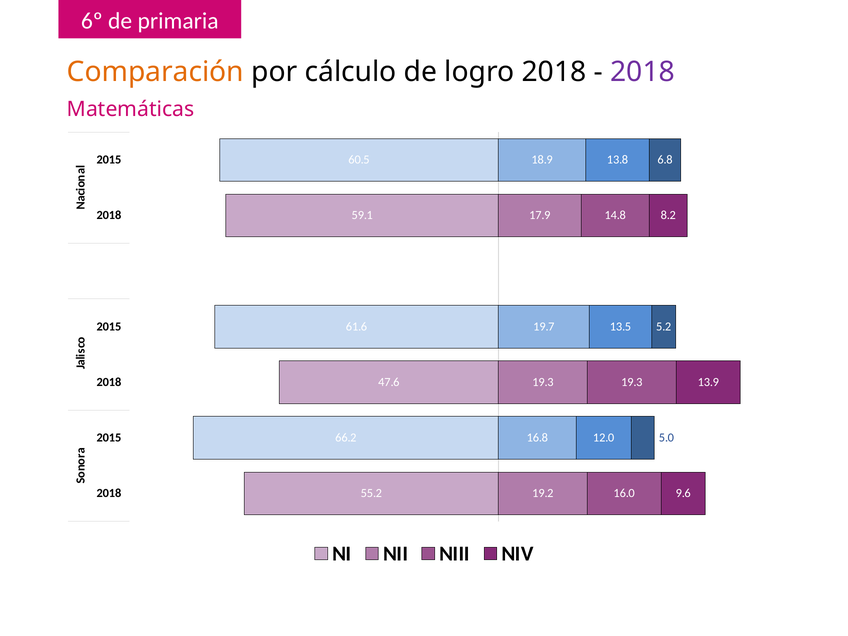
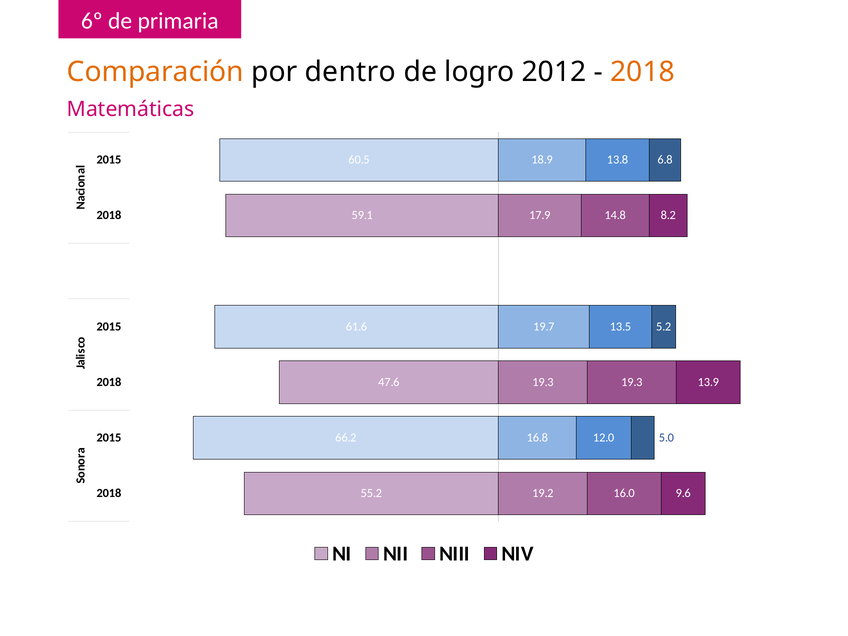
cálculo: cálculo -> dentro
logro 2018: 2018 -> 2012
2018 at (643, 72) colour: purple -> orange
